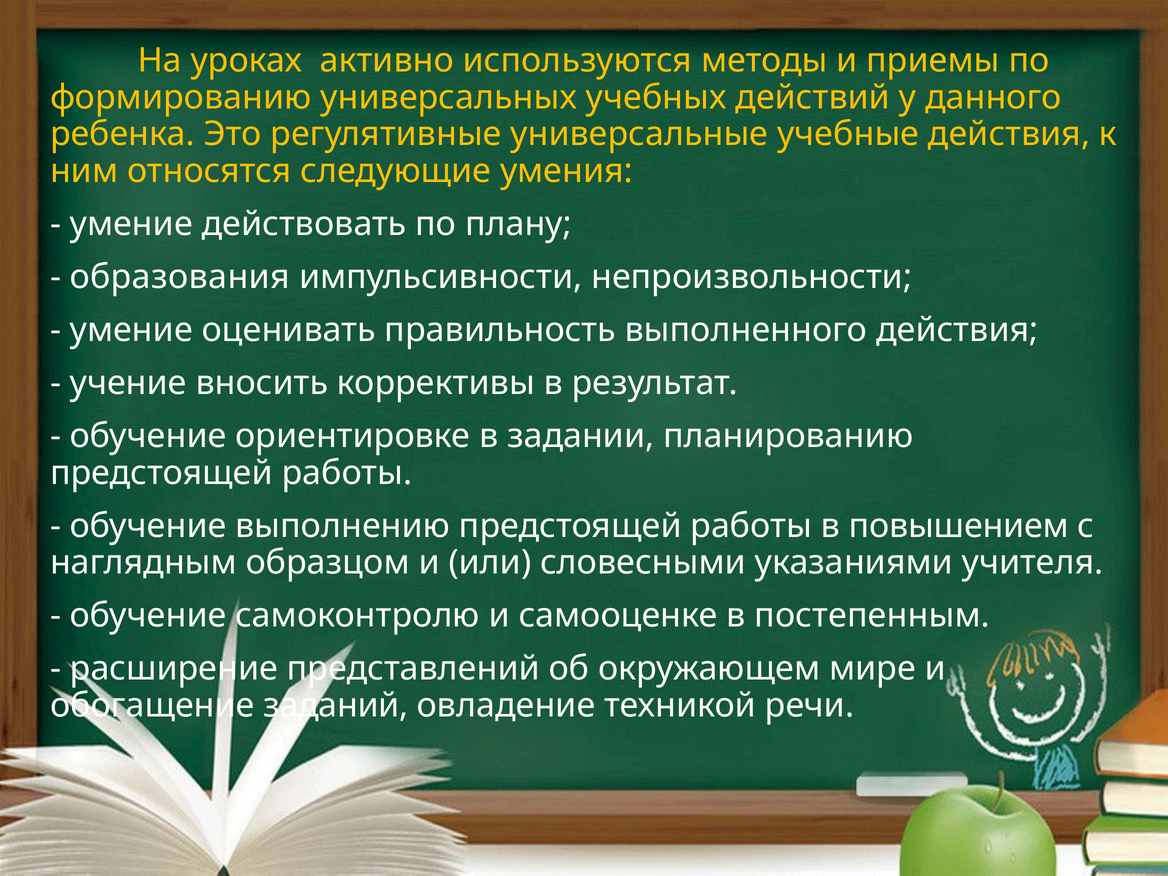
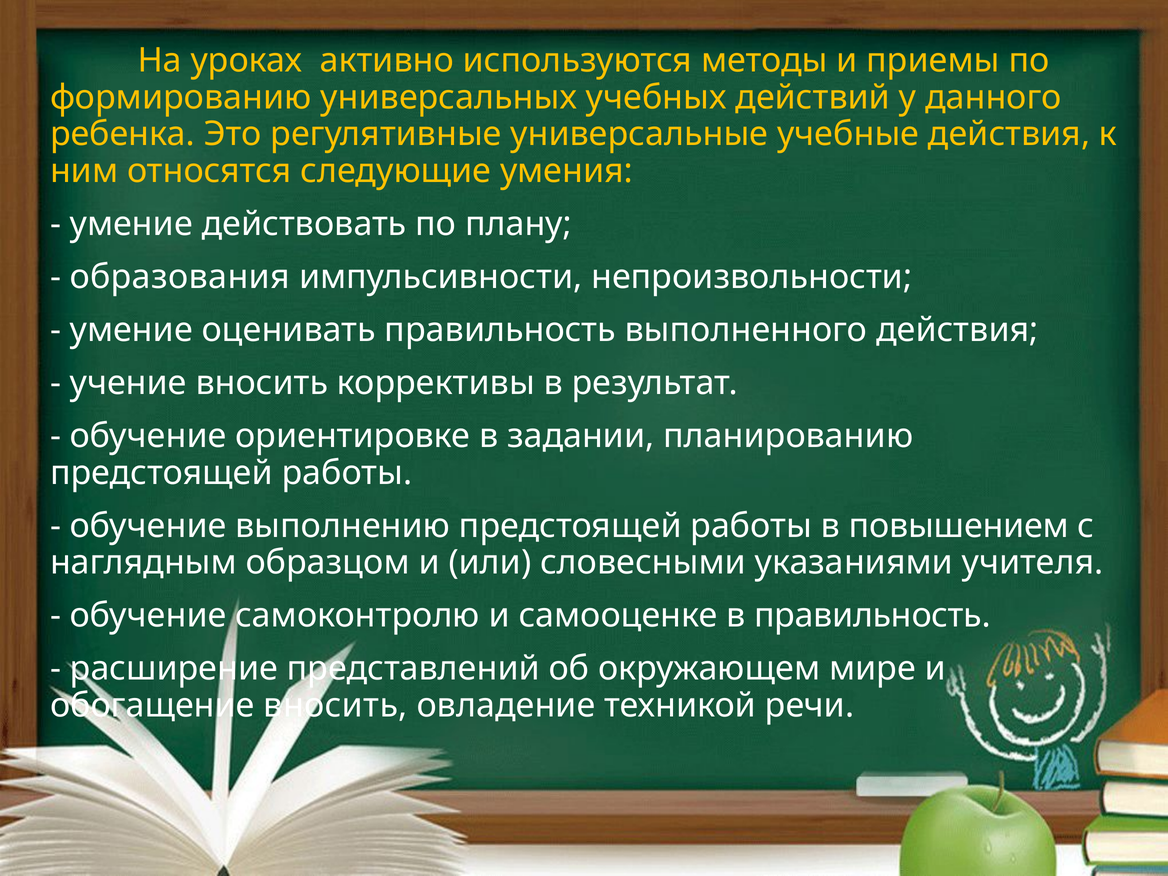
в постепенным: постепенным -> правильность
обогащение заданий: заданий -> вносить
